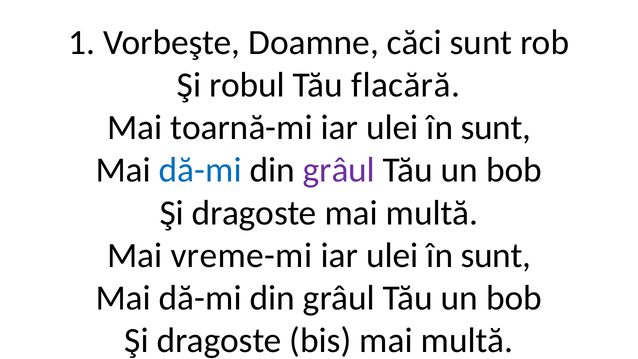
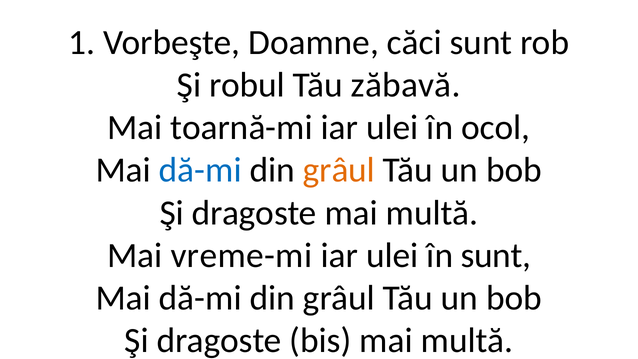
flacără: flacără -> zăbavă
sunt at (496, 128): sunt -> ocol
grâul at (339, 170) colour: purple -> orange
